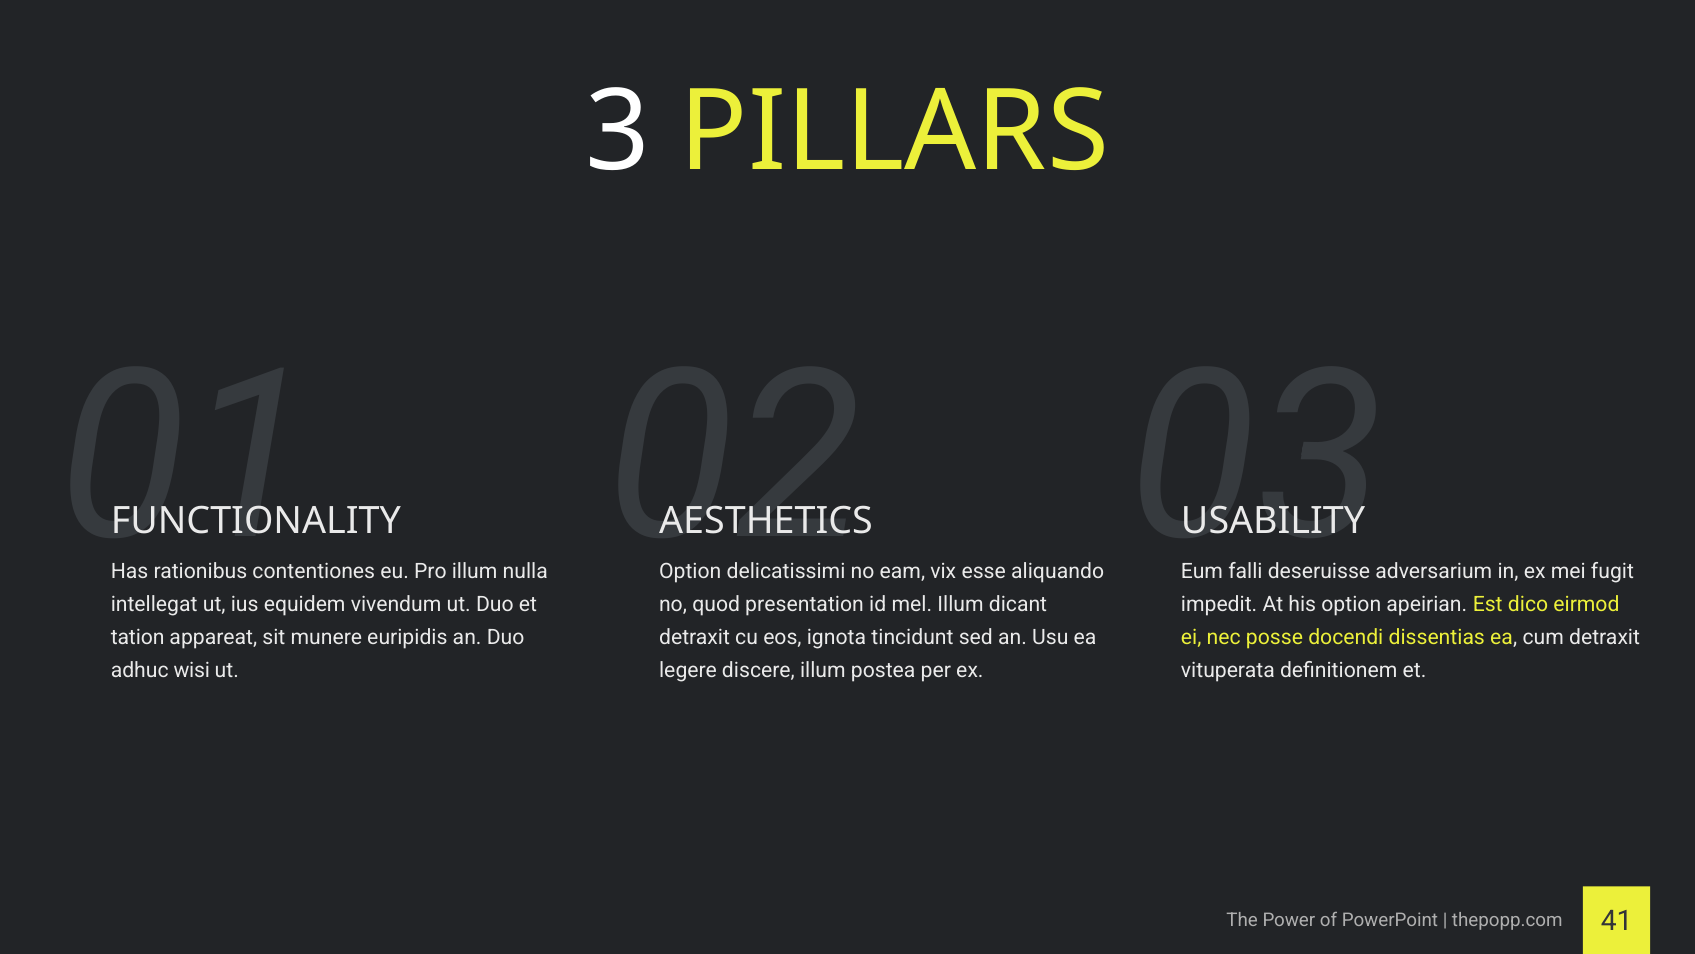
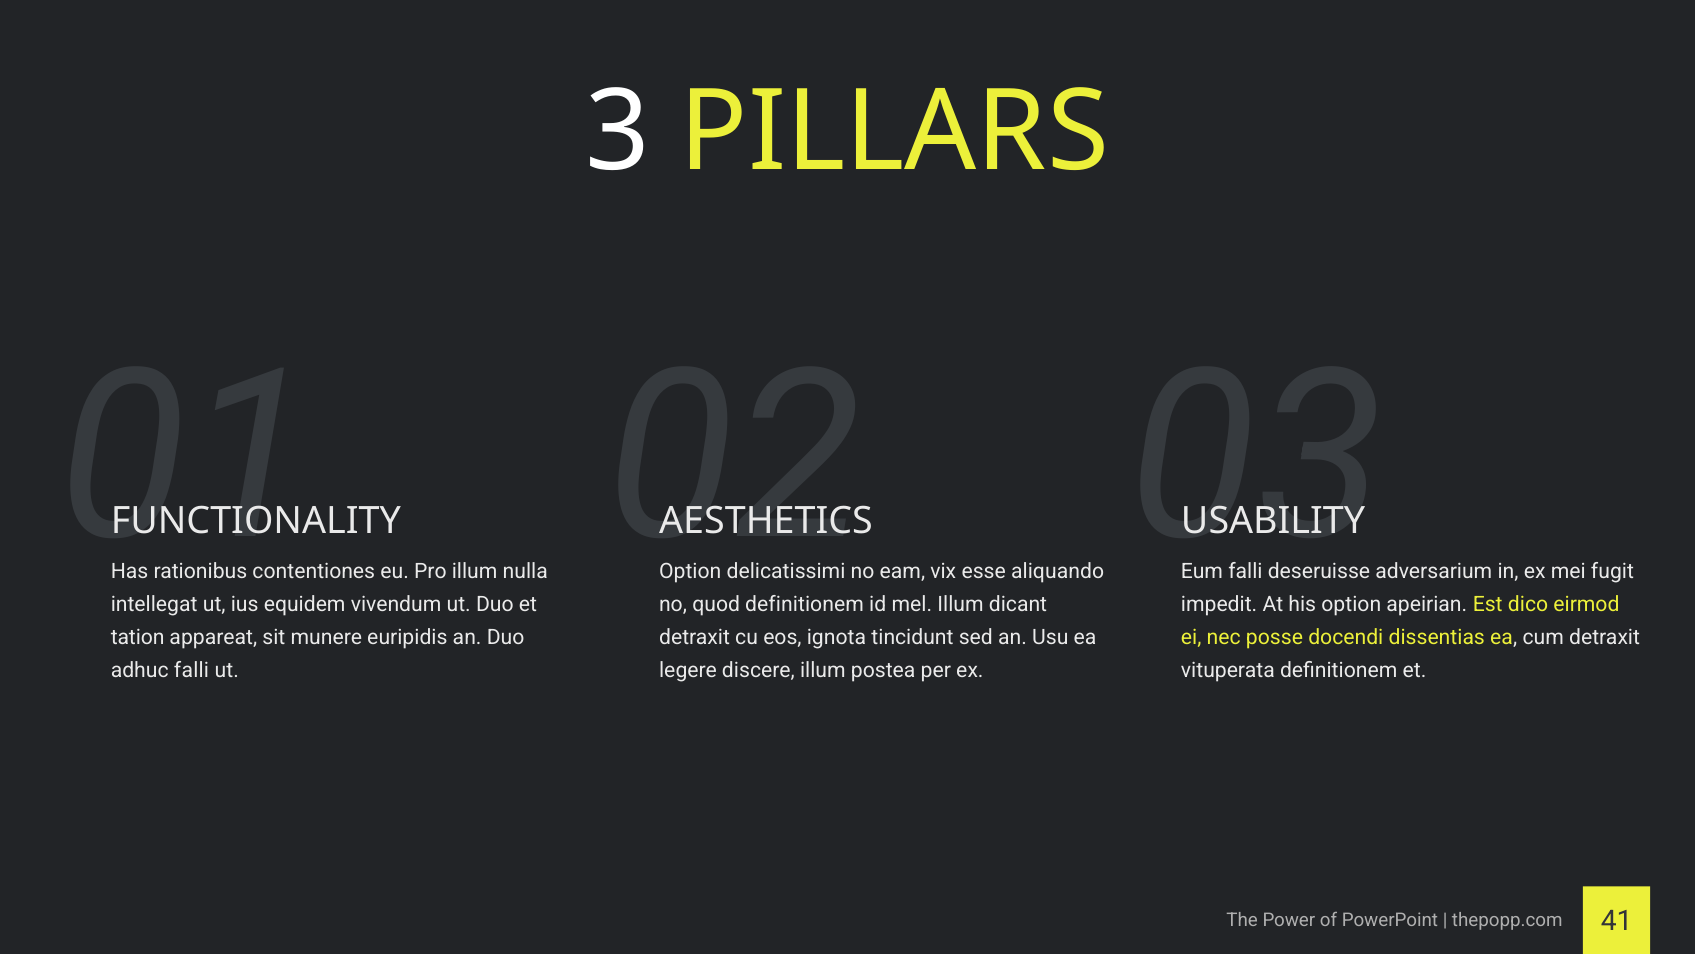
quod presentation: presentation -> definitionem
adhuc wisi: wisi -> falli
